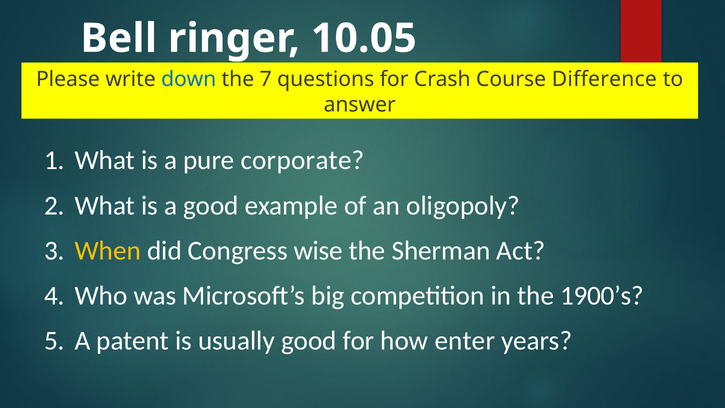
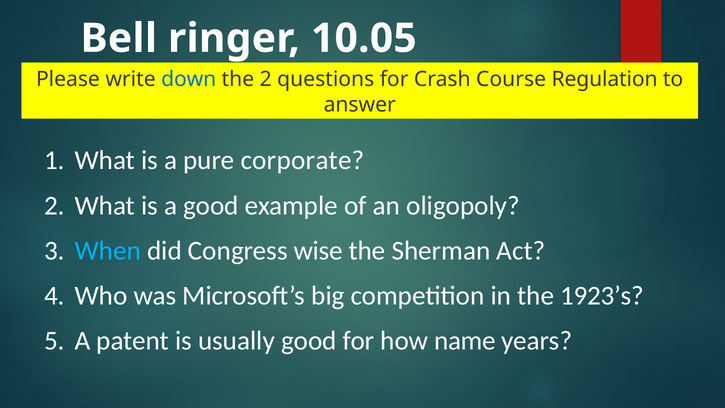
the 7: 7 -> 2
Difference: Difference -> Regulation
When colour: yellow -> light blue
1900’s: 1900’s -> 1923’s
enter: enter -> name
